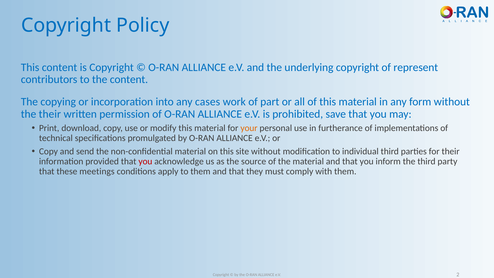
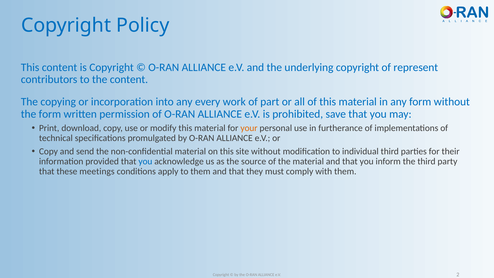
cases: cases -> every
the their: their -> form
you at (145, 161) colour: red -> blue
